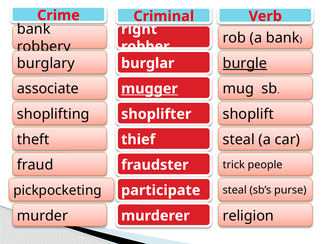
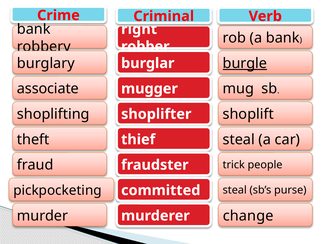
mugger underline: present -> none
participate: participate -> committed
religion: religion -> change
